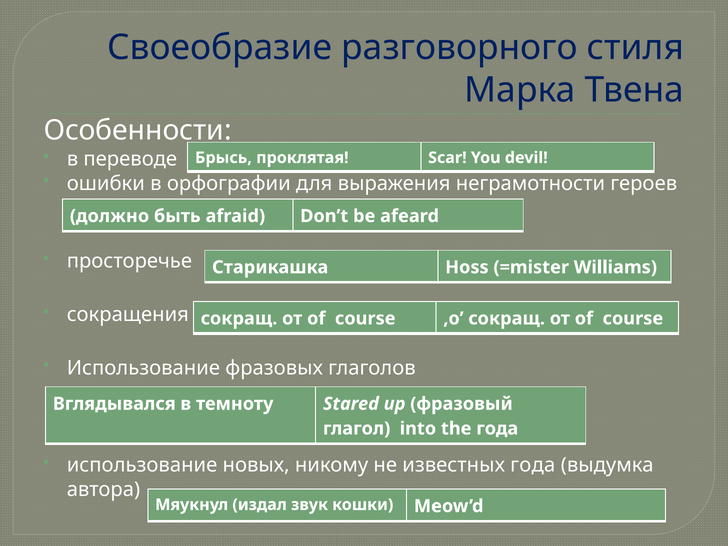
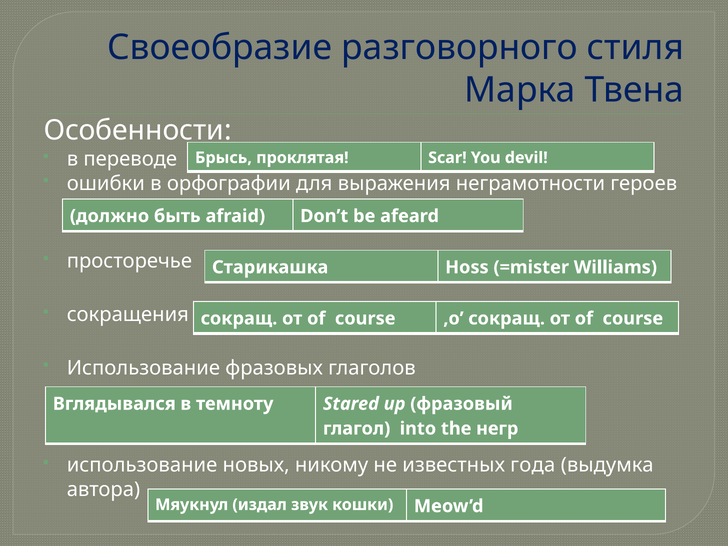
the года: года -> негр
